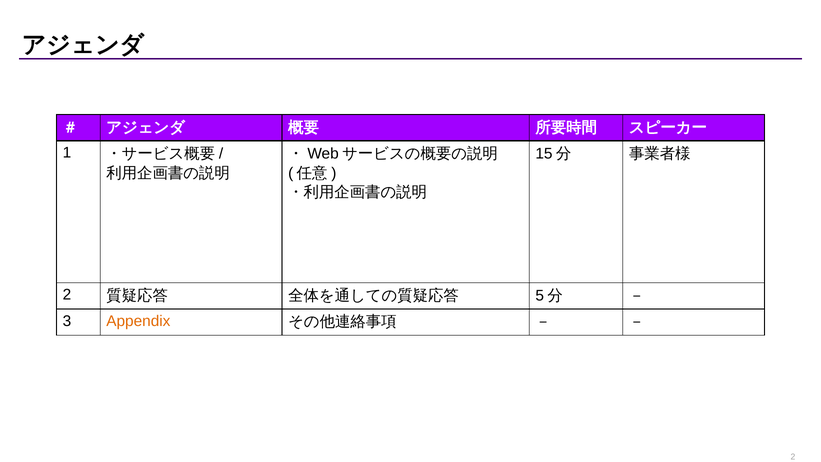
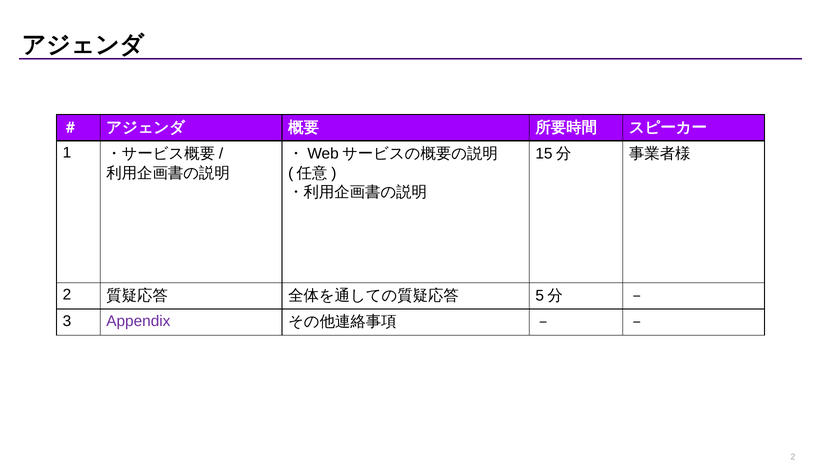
Appendix colour: orange -> purple
